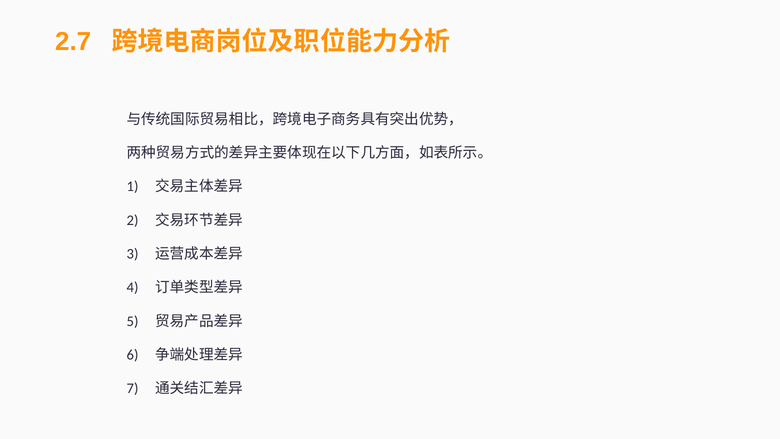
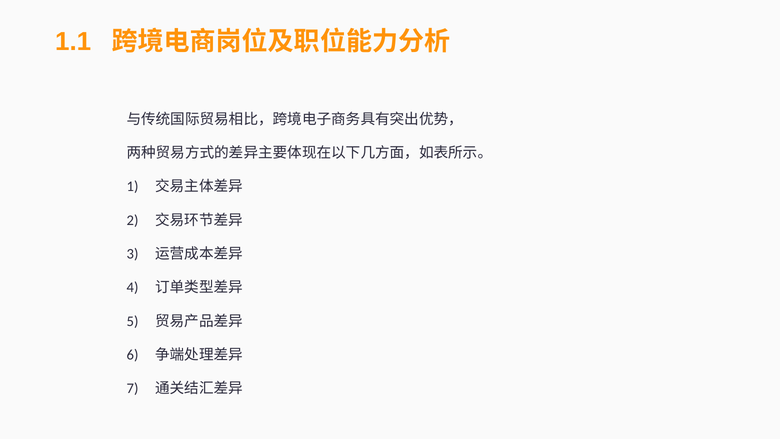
2.7: 2.7 -> 1.1
